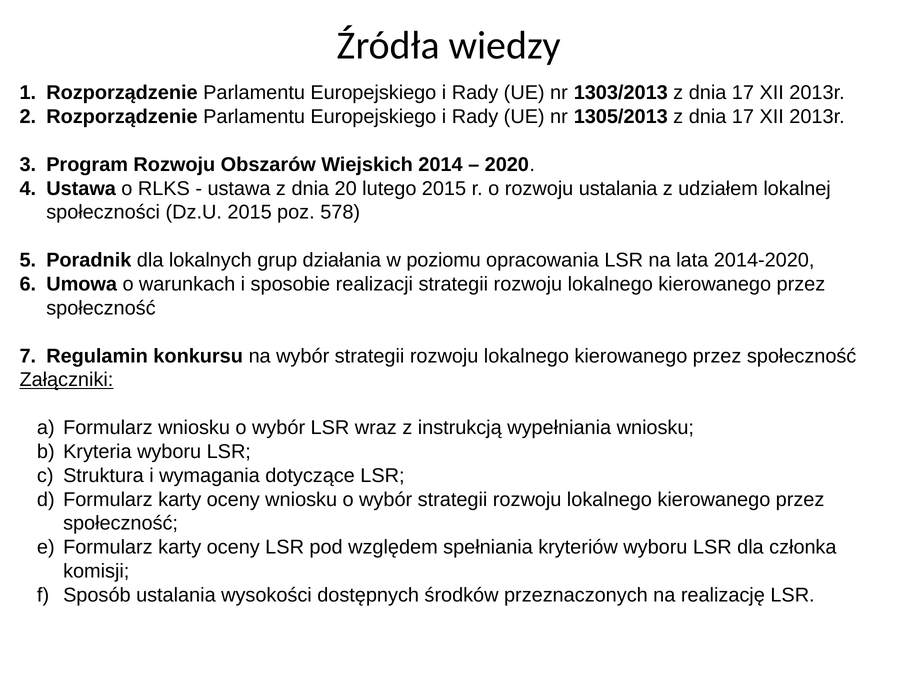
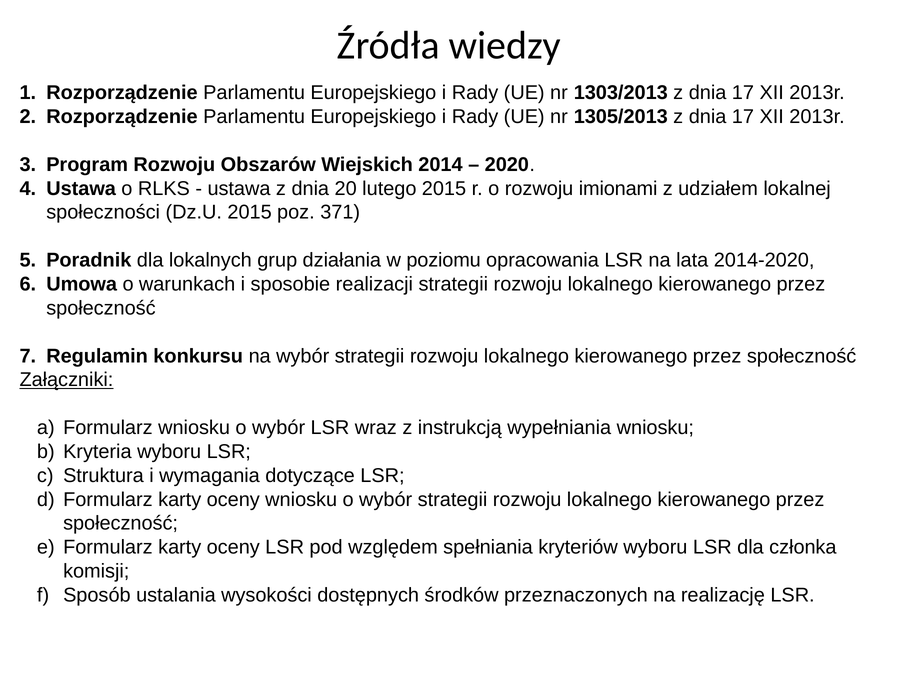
rozwoju ustalania: ustalania -> imionami
578: 578 -> 371
